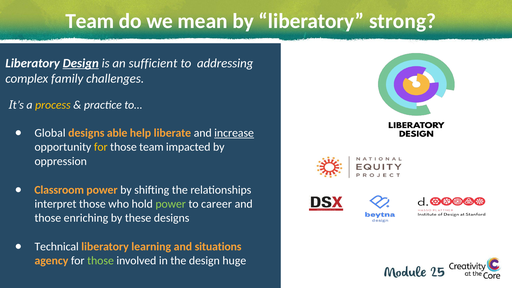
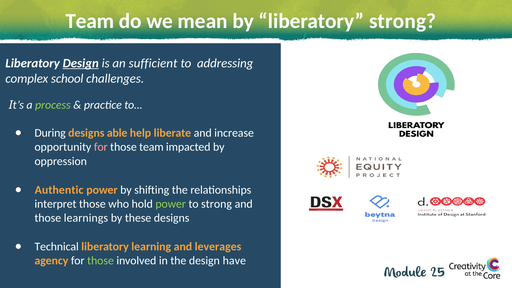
family: family -> school
process colour: yellow -> light green
Global: Global -> During
increase underline: present -> none
for at (101, 147) colour: yellow -> pink
Classroom: Classroom -> Authentic
to career: career -> strong
enriching: enriching -> learnings
situations: situations -> leverages
huge: huge -> have
